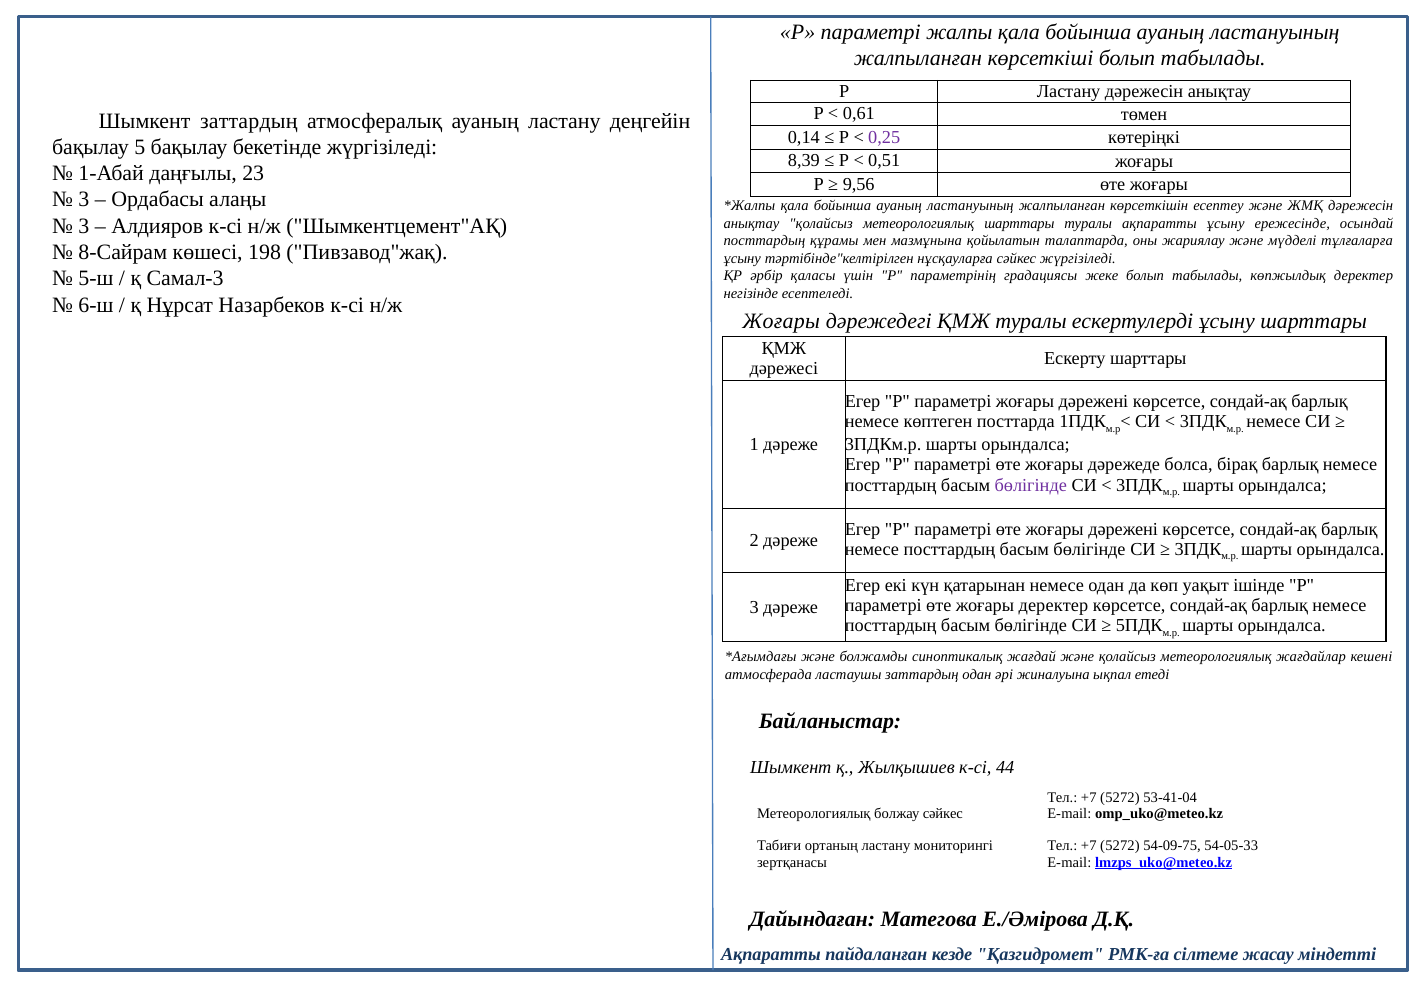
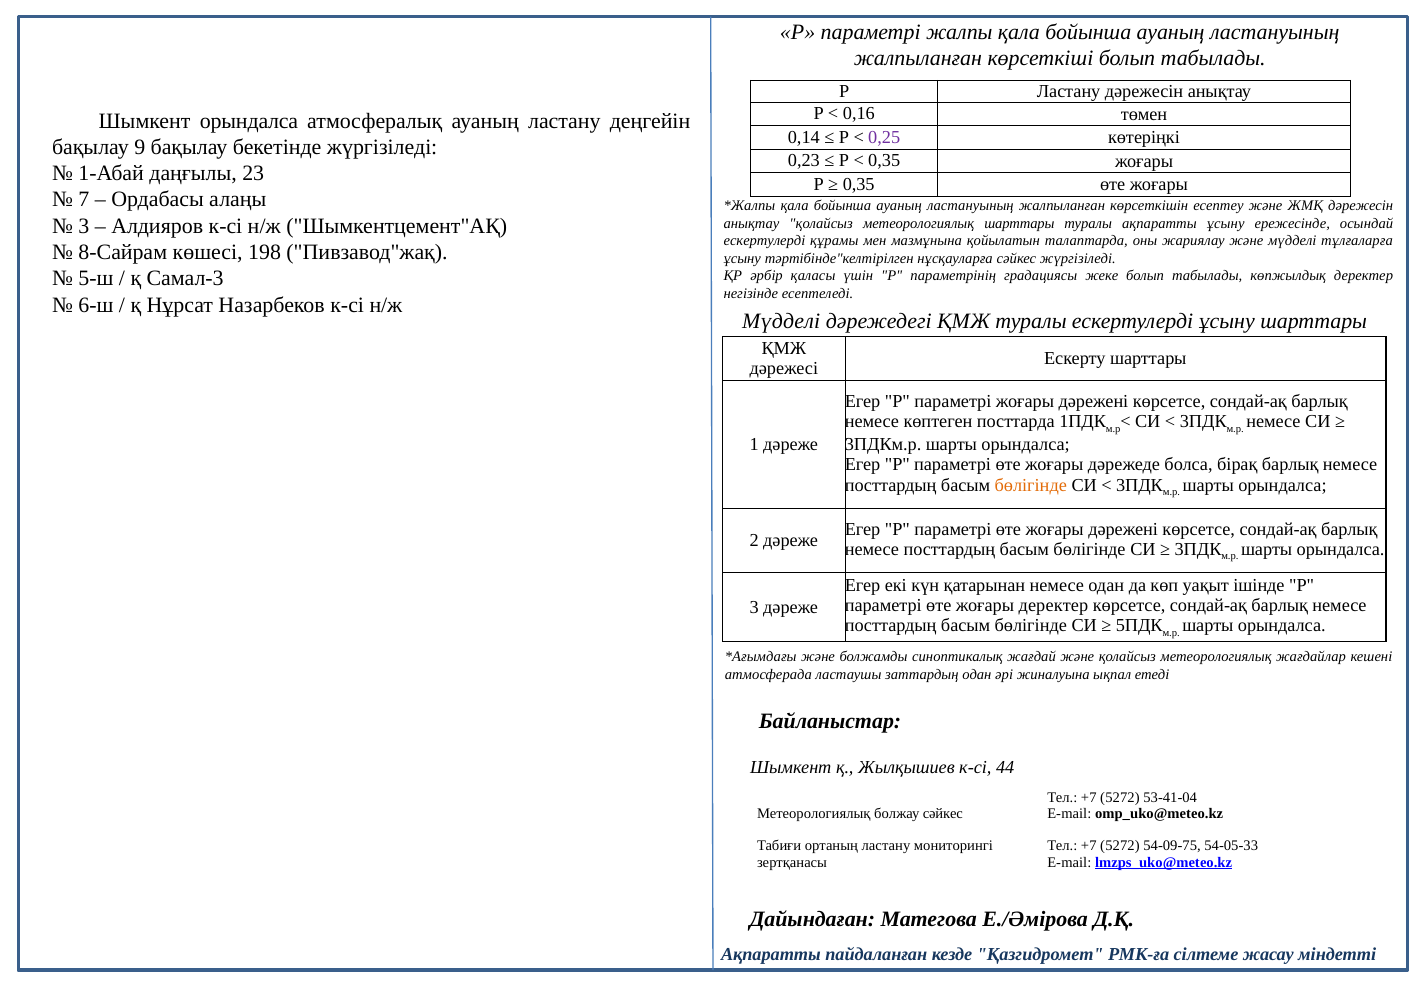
0,61: 0,61 -> 0,16
Шымкент заттардың: заттардың -> орындалса
5: 5 -> 9
8,39: 8,39 -> 0,23
0,51 at (884, 161): 0,51 -> 0,35
9,56 at (859, 184): 9,56 -> 0,35
3 at (84, 200): 3 -> 7
посттардың at (764, 241): посттардың -> ескертулерді
Жоғары at (781, 321): Жоғары -> Мүдделі
бөлігінде at (1031, 485) colour: purple -> orange
